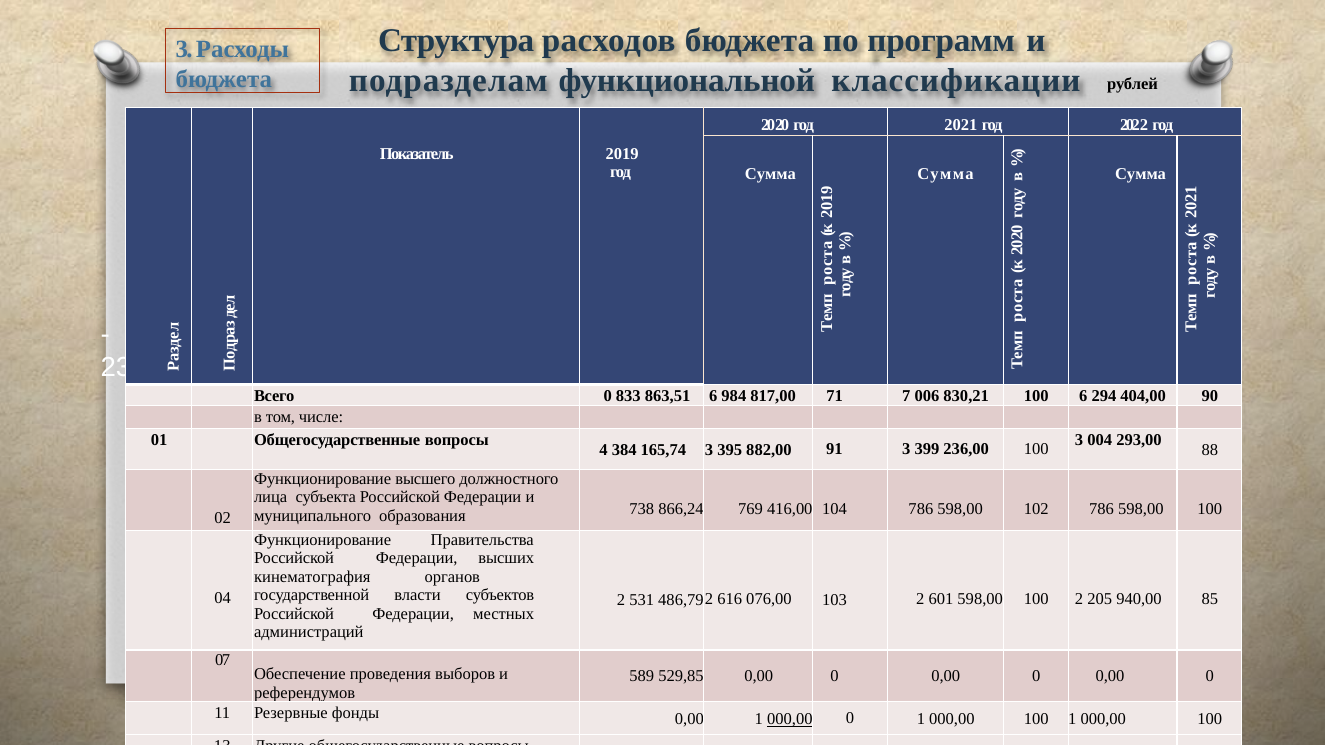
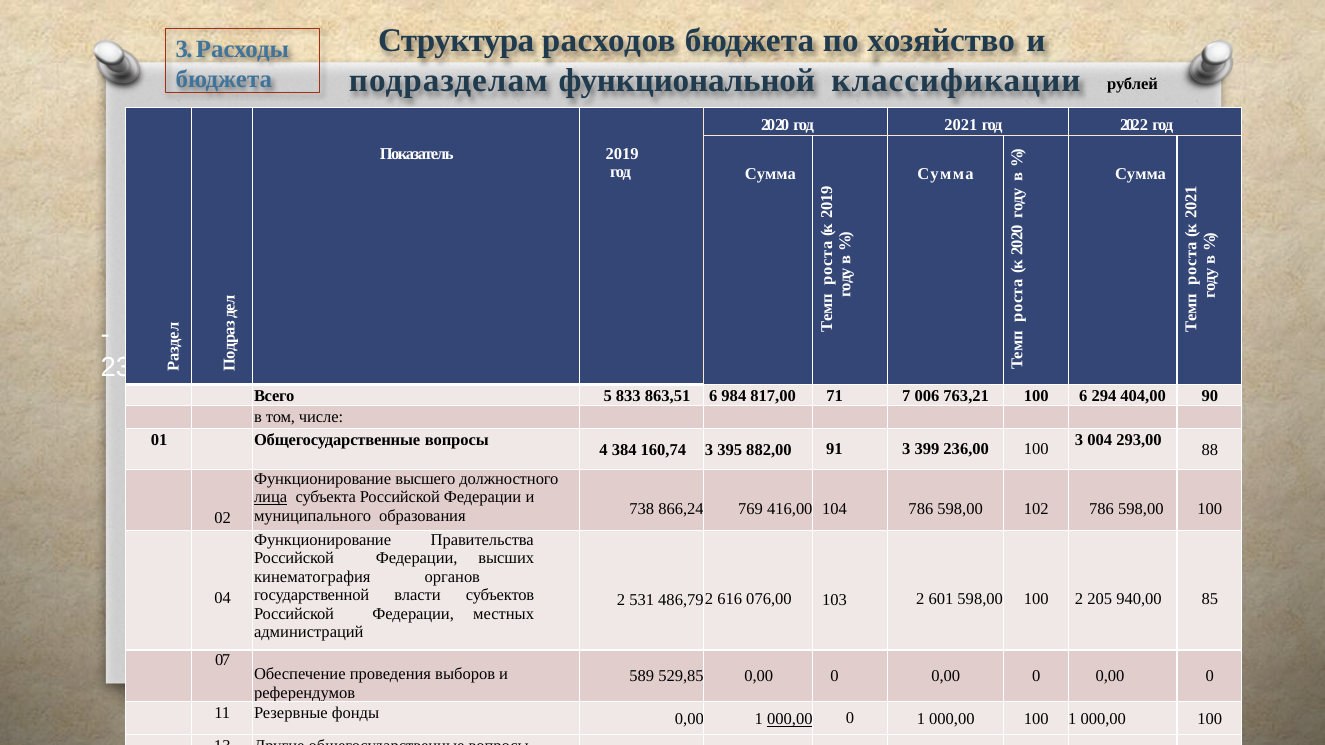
программ: программ -> хозяйство
Всего 0: 0 -> 5
830,21: 830,21 -> 763,21
165,74: 165,74 -> 160,74
лица underline: none -> present
